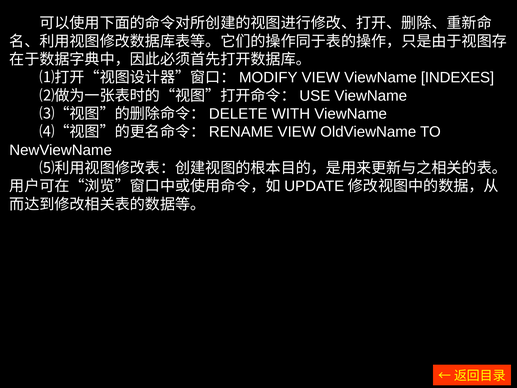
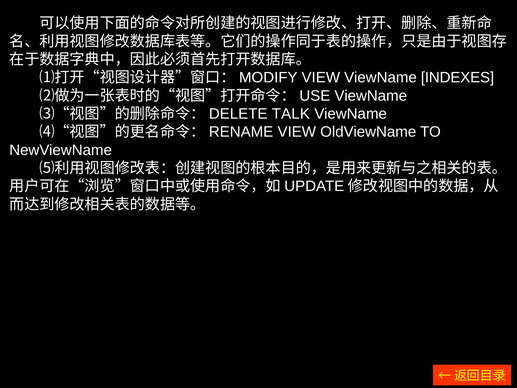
WITH: WITH -> TALK
